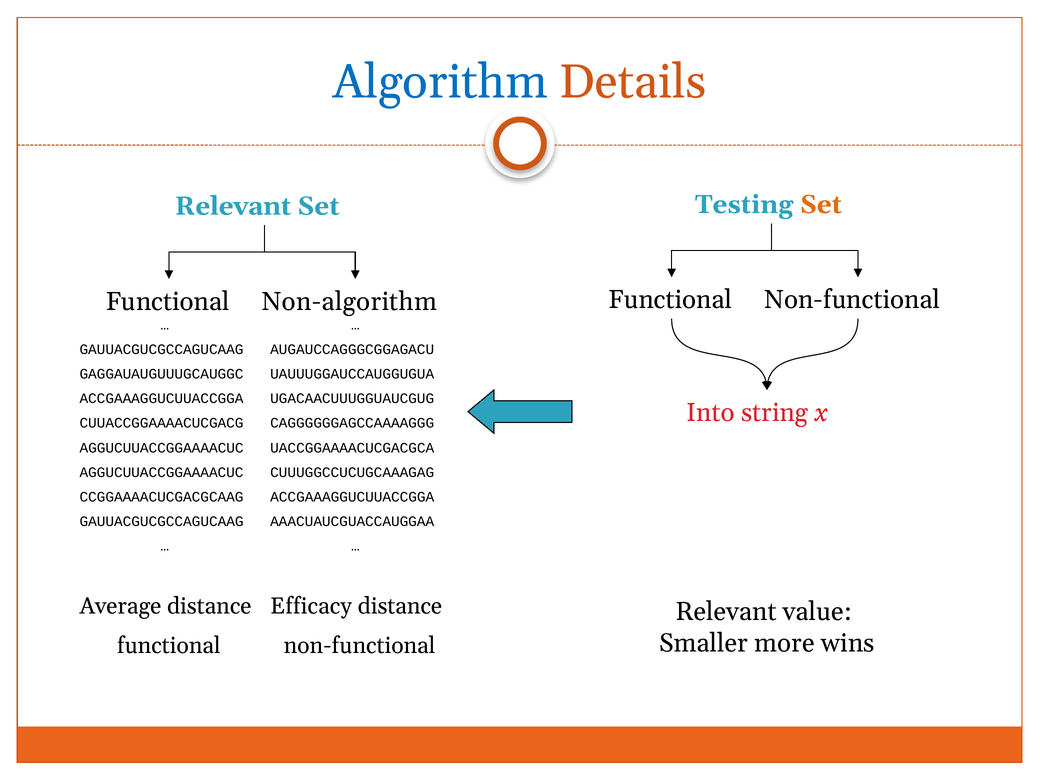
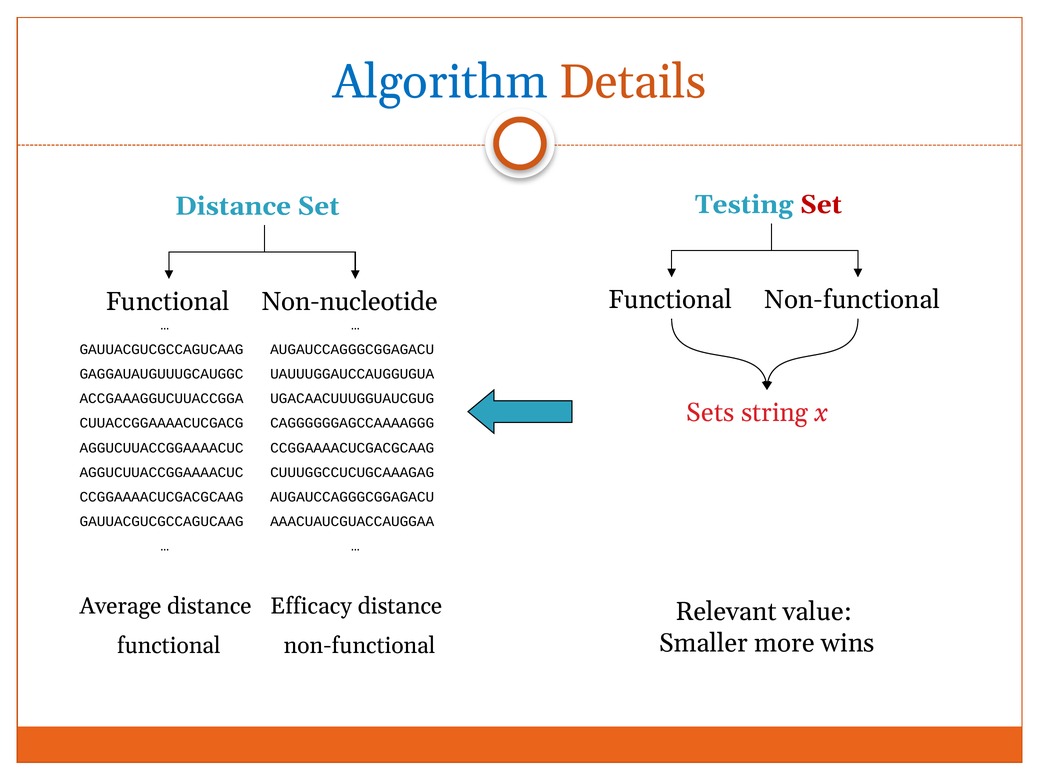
Set at (821, 204) colour: orange -> red
Relevant at (233, 206): Relevant -> Distance
Non-algorithm: Non-algorithm -> Non-nucleotide
Into: Into -> Sets
UACCGGAAAACUCGACGCA at (352, 448): UACCGGAAAACUCGACGCA -> CCGGAAAACUCGACGCAAG
ACCGAAAGGUCUUACCGGA at (352, 497): ACCGAAAGGUCUUACCGGA -> AUGAUCCAGGGCGGAGACU
